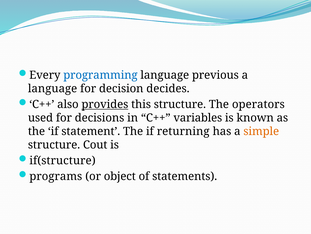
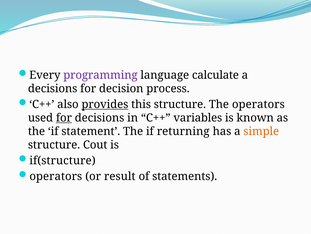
programming colour: blue -> purple
previous: previous -> calculate
language at (53, 88): language -> decisions
decides: decides -> process
for at (64, 118) underline: none -> present
programs at (56, 176): programs -> operators
object: object -> result
